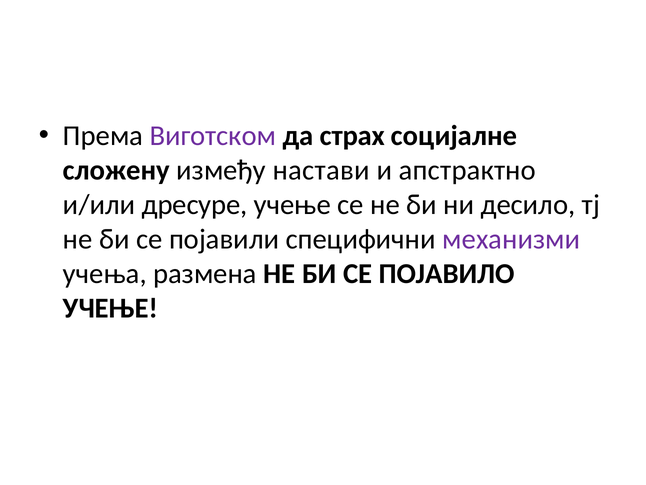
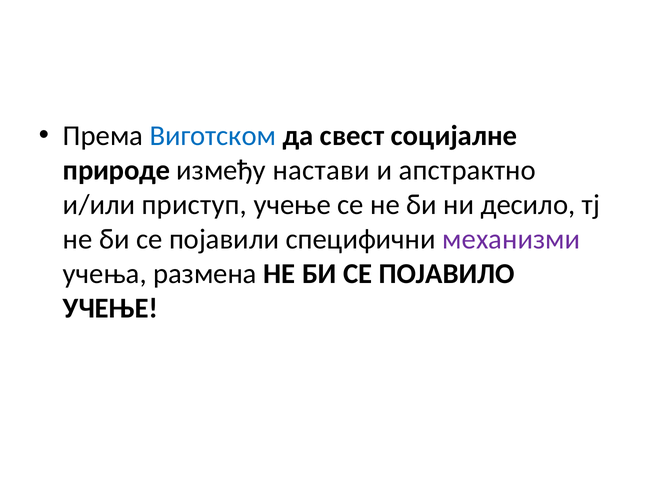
Виготском colour: purple -> blue
страх: страх -> свест
сложену: сложену -> природе
дресуре: дресуре -> приступ
